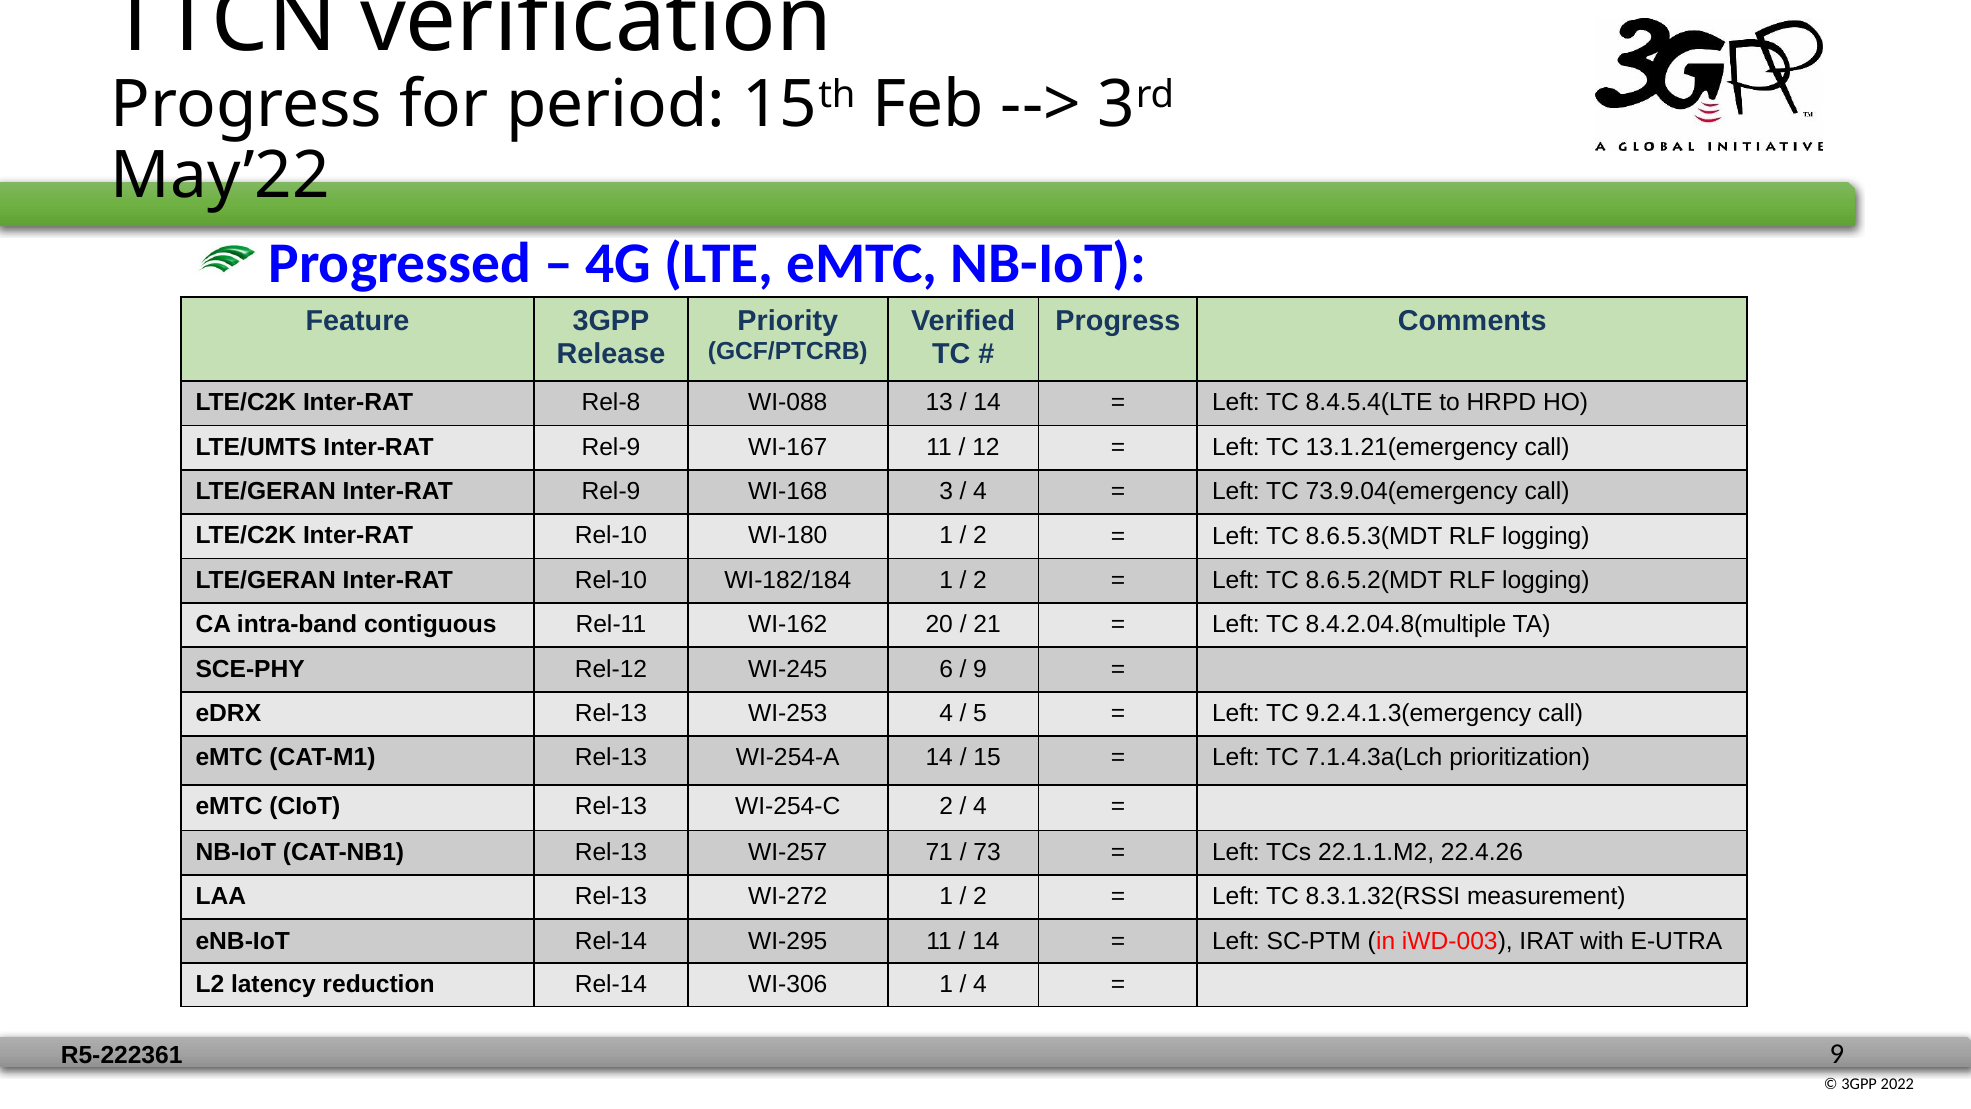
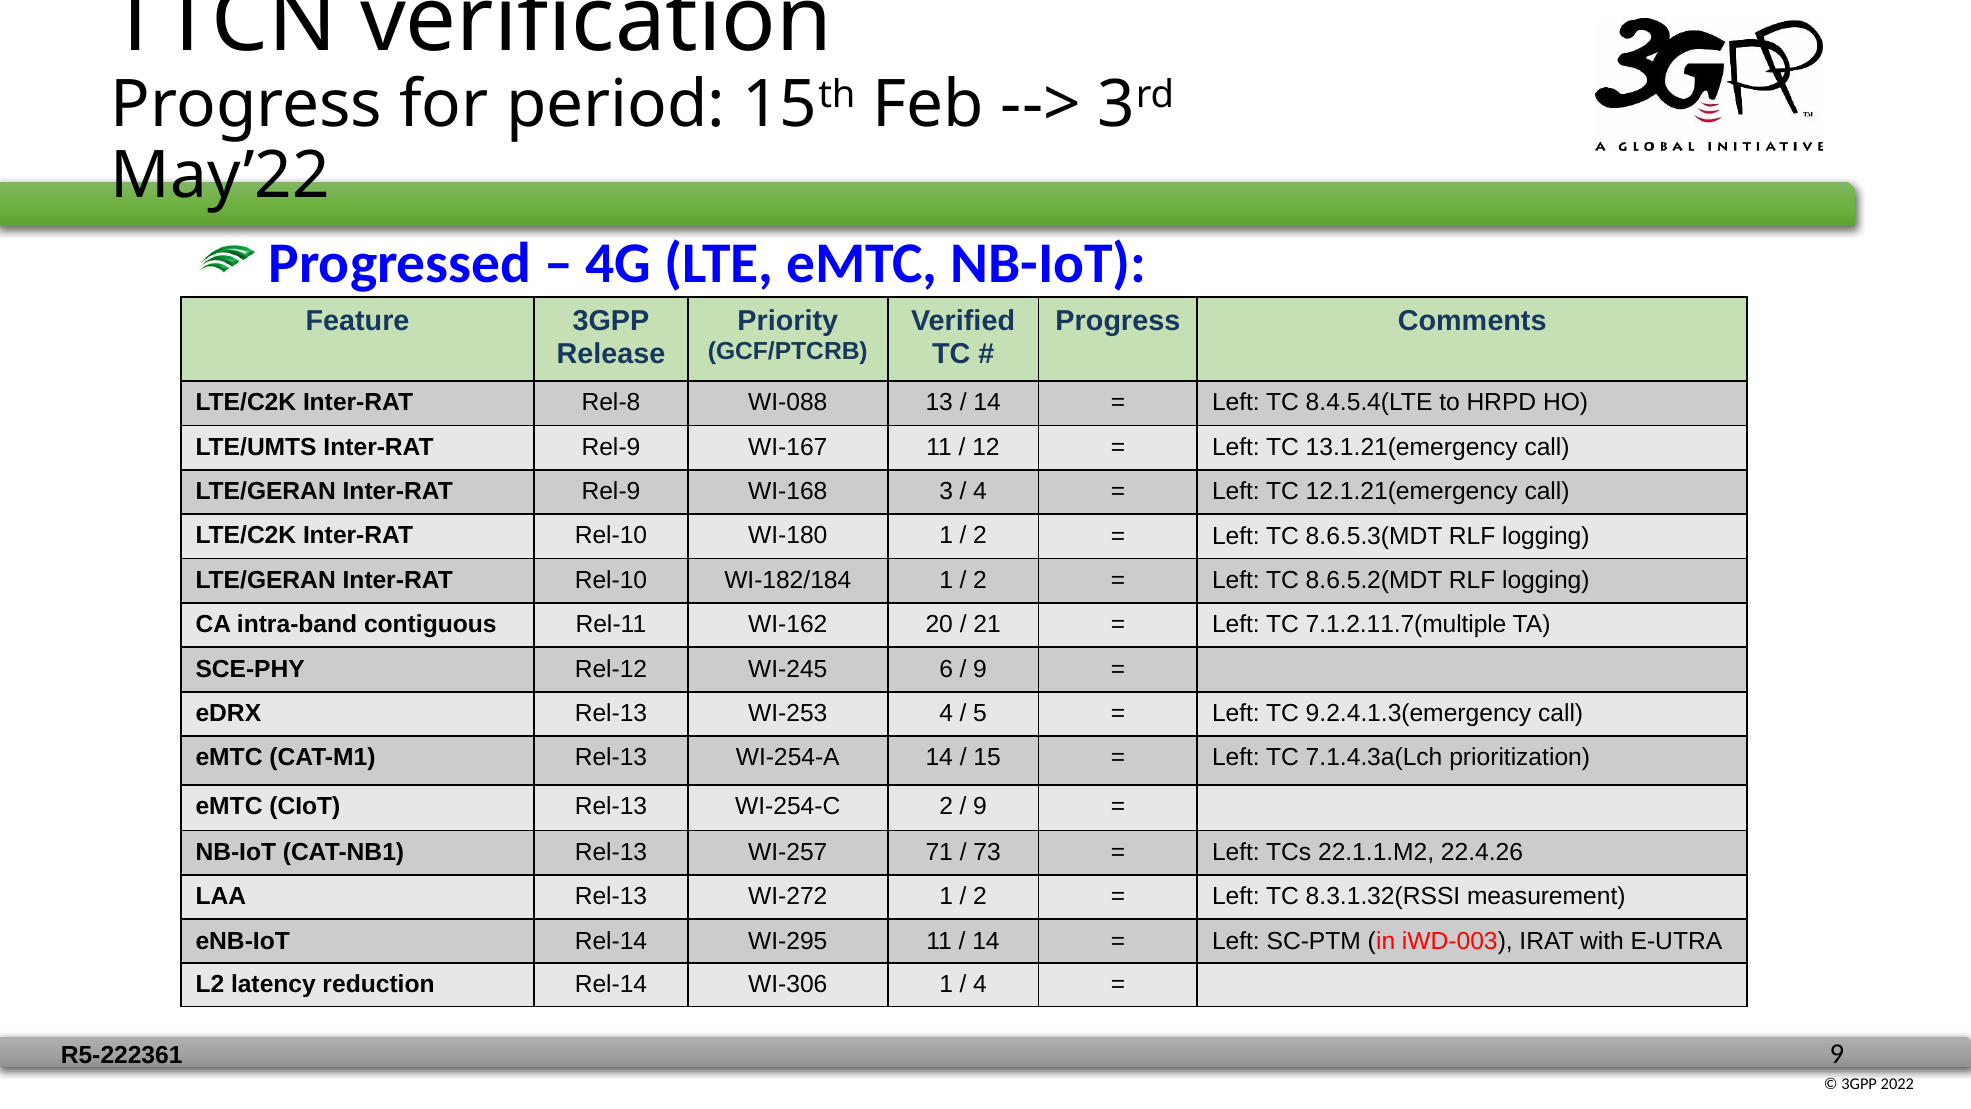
73.9.04(emergency: 73.9.04(emergency -> 12.1.21(emergency
8.4.2.04.8(multiple: 8.4.2.04.8(multiple -> 7.1.2.11.7(multiple
4 at (980, 806): 4 -> 9
